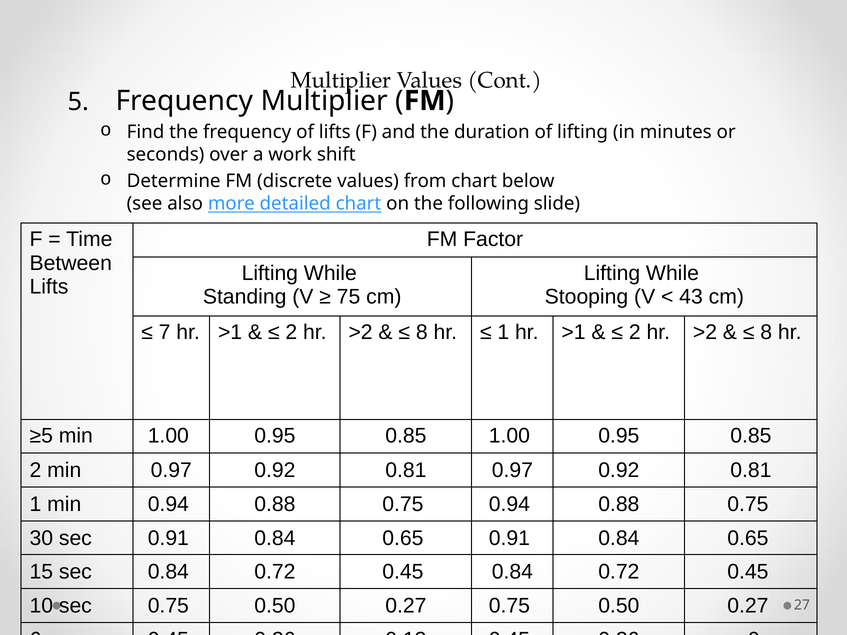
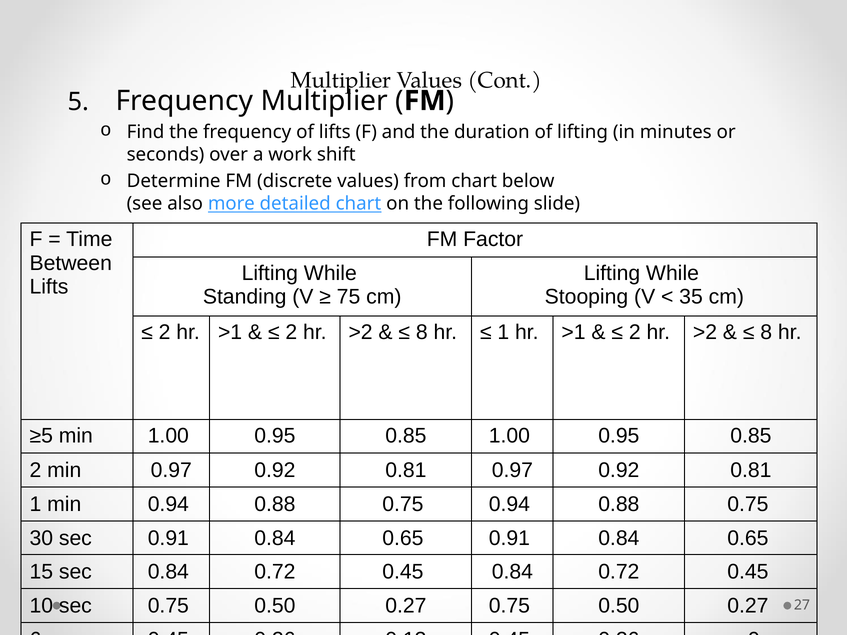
43: 43 -> 35
7 at (165, 333): 7 -> 2
